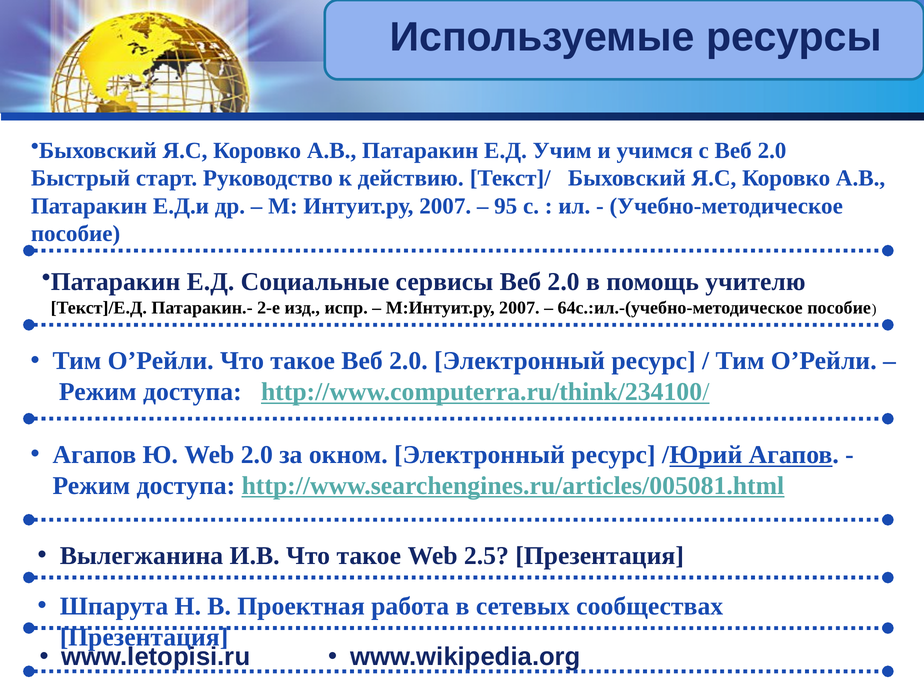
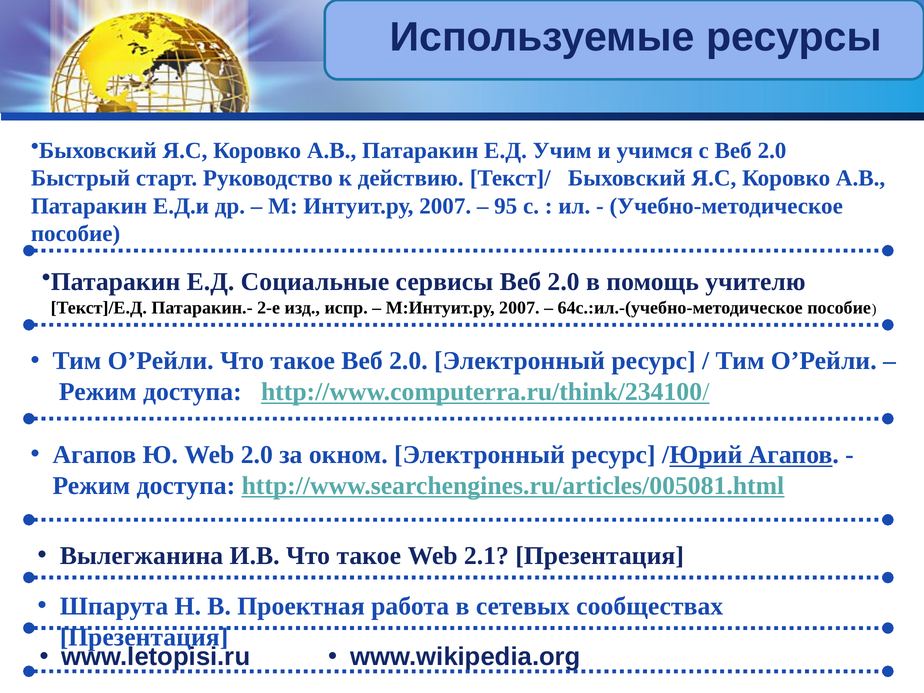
2.5: 2.5 -> 2.1
